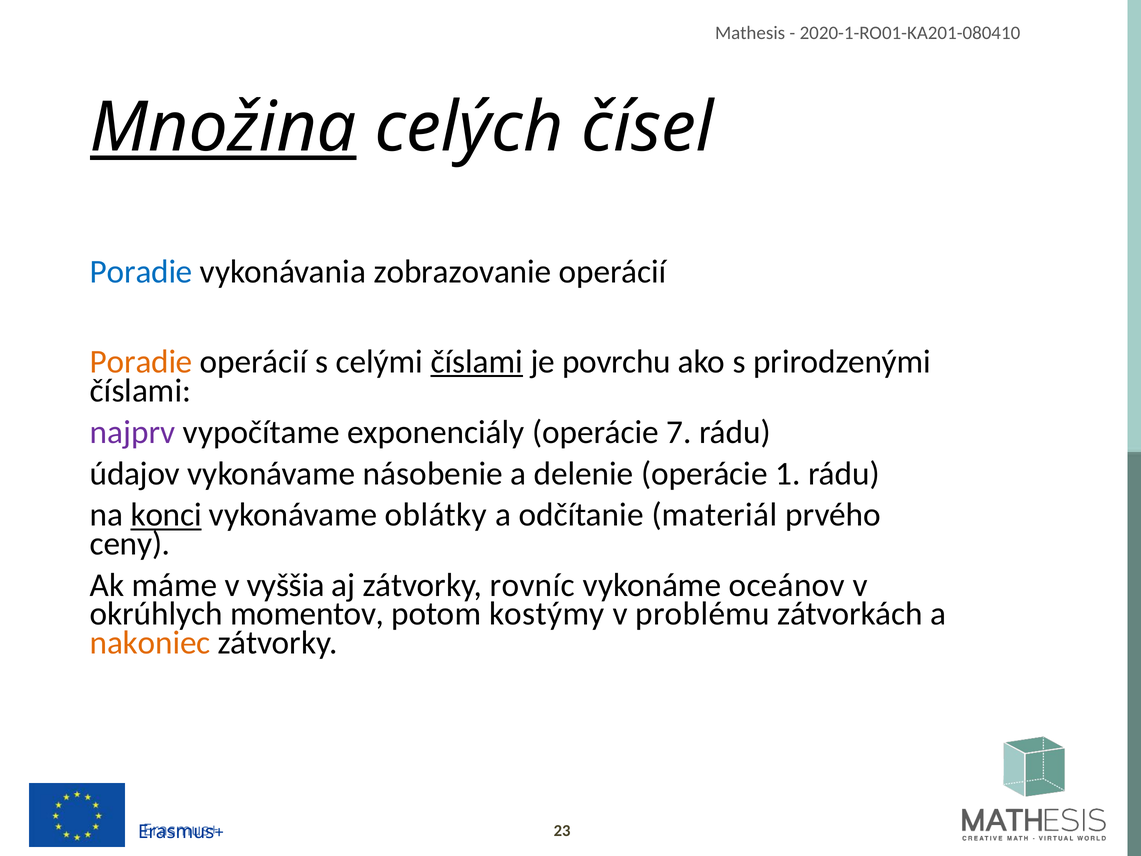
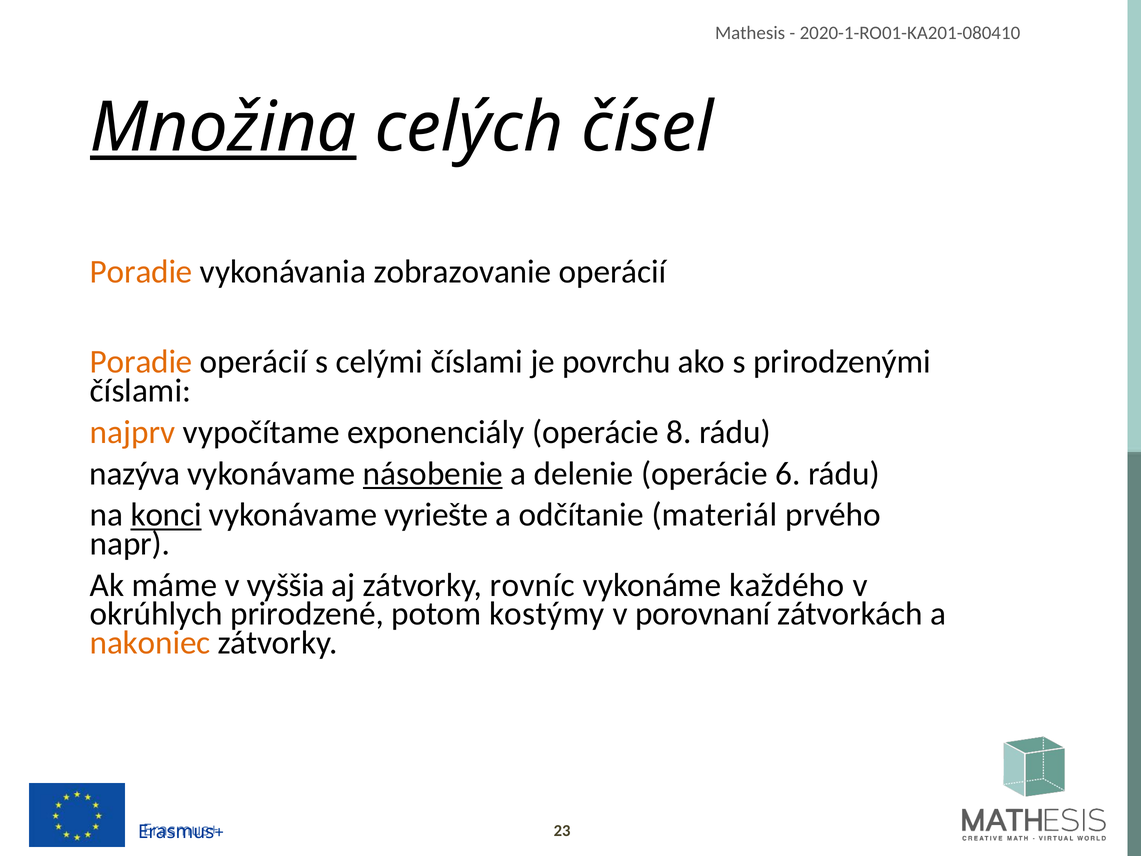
Poradie at (141, 272) colour: blue -> orange
číslami at (477, 362) underline: present -> none
najprv colour: purple -> orange
7: 7 -> 8
údajov: údajov -> nazýva
násobenie underline: none -> present
1: 1 -> 6
oblátky: oblátky -> vyriešte
ceny: ceny -> napr
oceánov: oceánov -> každého
momentov: momentov -> prirodzené
problému: problému -> porovnaní
